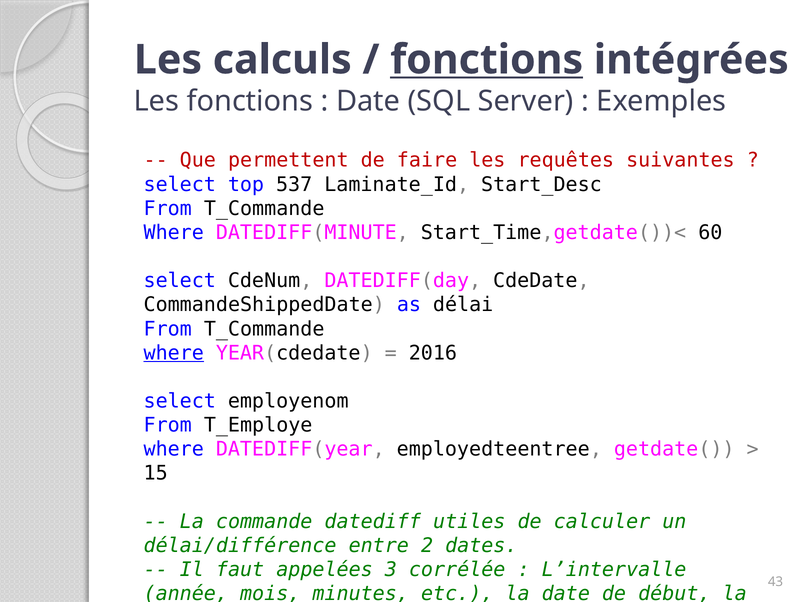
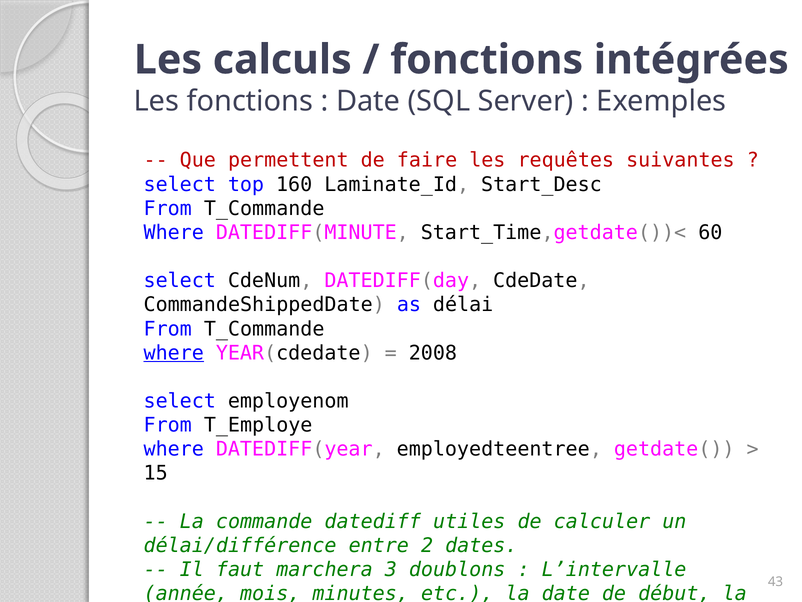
fonctions at (487, 60) underline: present -> none
537: 537 -> 160
2016: 2016 -> 2008
appelées: appelées -> marchera
corrélée: corrélée -> doublons
